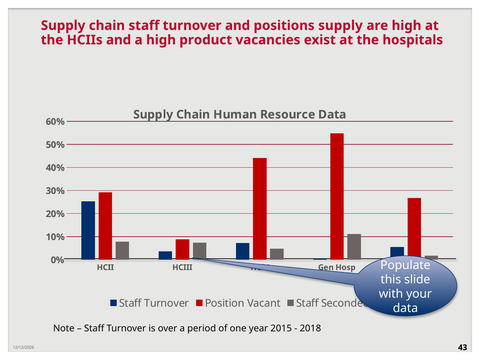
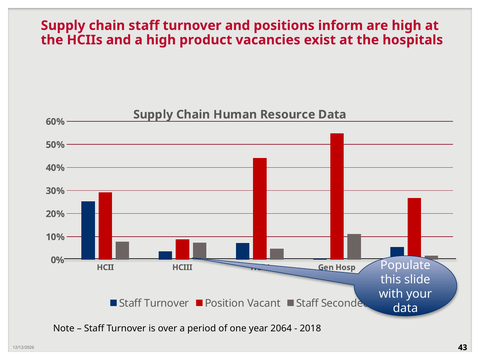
positions supply: supply -> inform
2015: 2015 -> 2064
